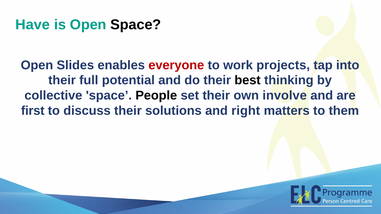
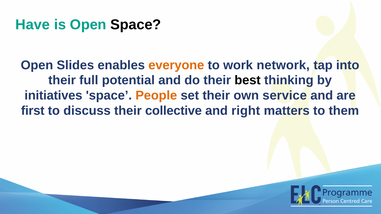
everyone colour: red -> orange
projects: projects -> network
collective: collective -> initiatives
People colour: black -> orange
involve: involve -> service
solutions: solutions -> collective
